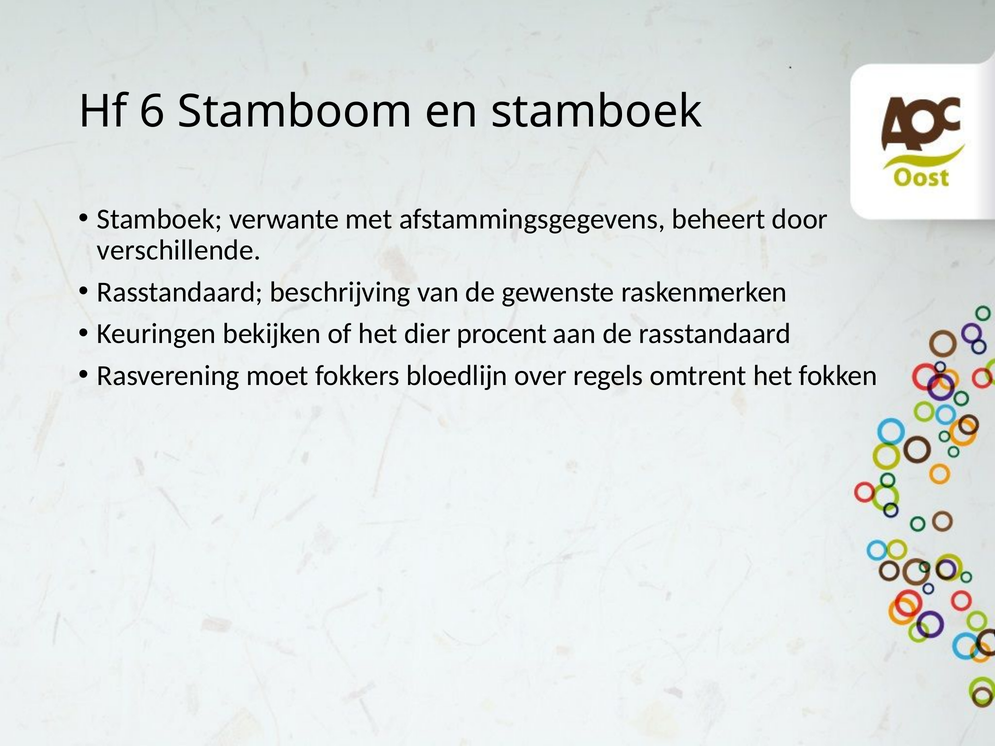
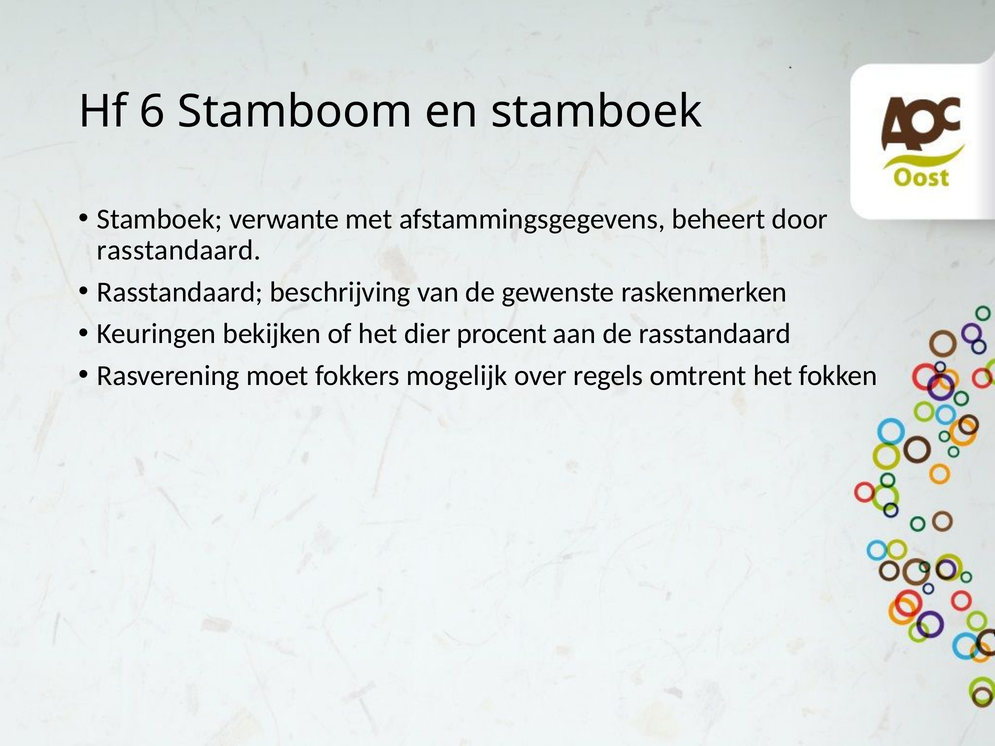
verschillende at (179, 250): verschillende -> rasstandaard
bloedlijn: bloedlijn -> mogelijk
